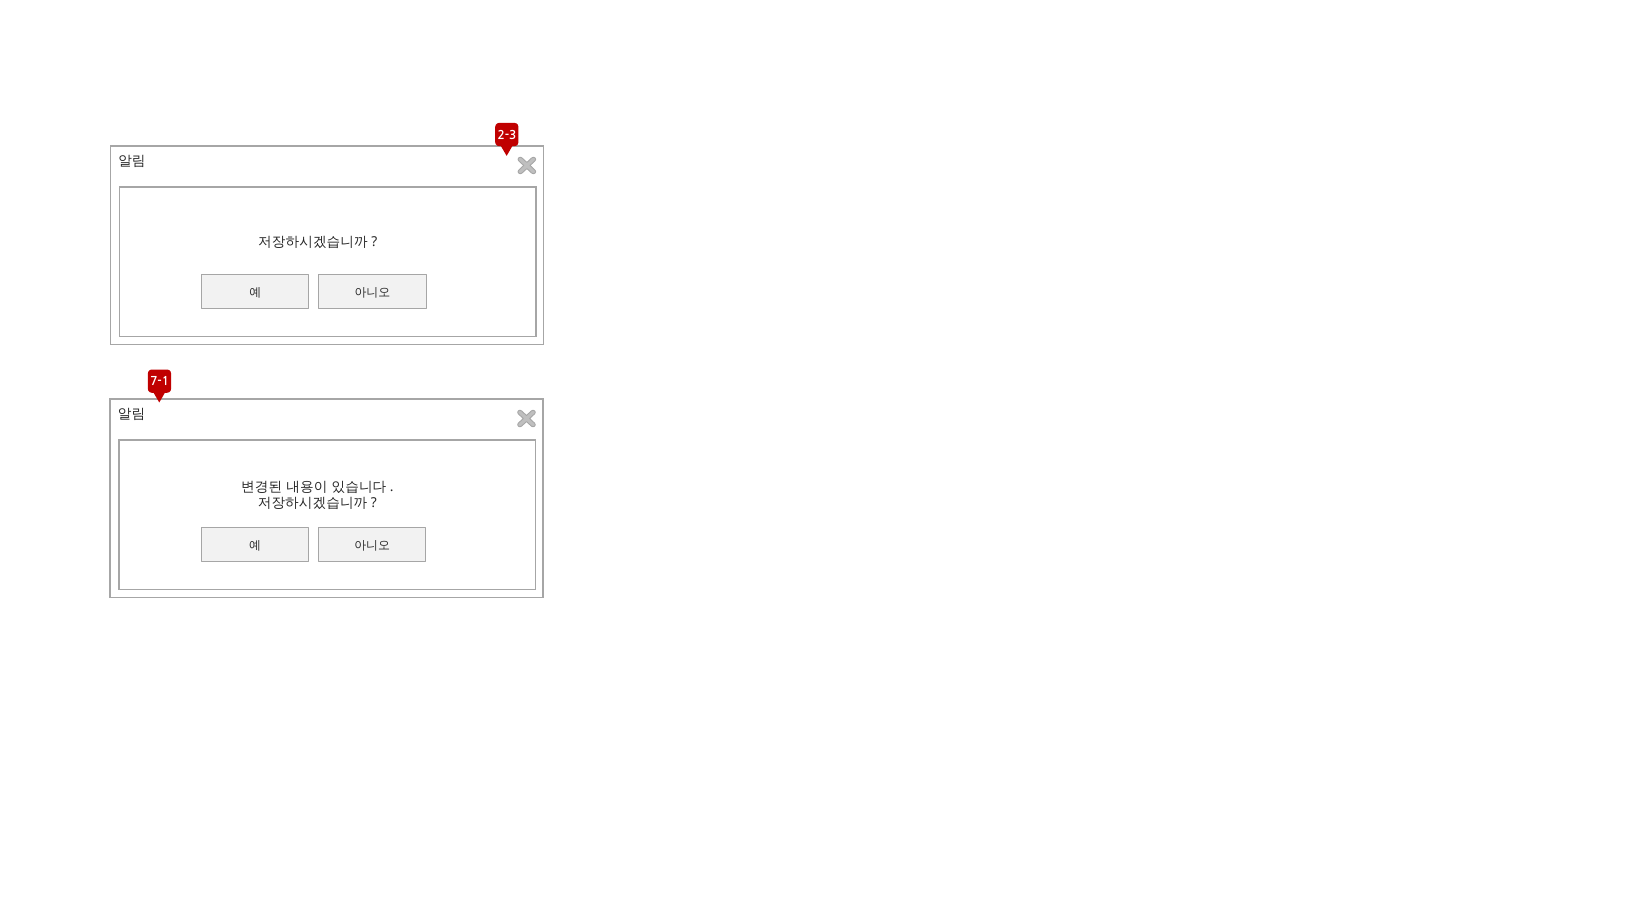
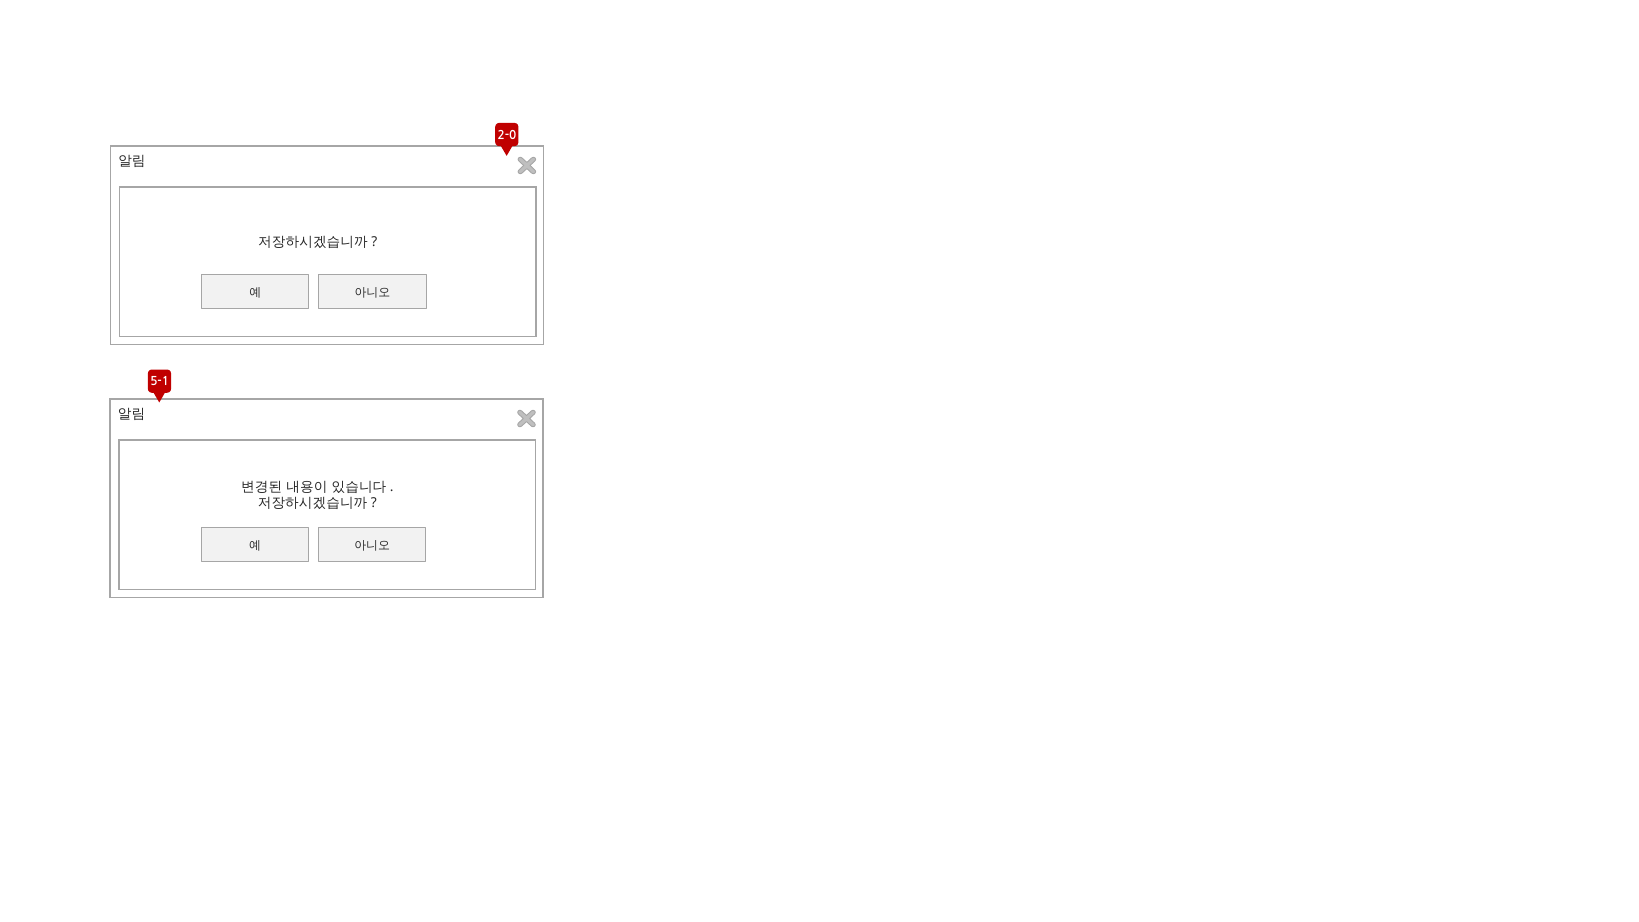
2-3: 2-3 -> 2-0
7-1: 7-1 -> 5-1
